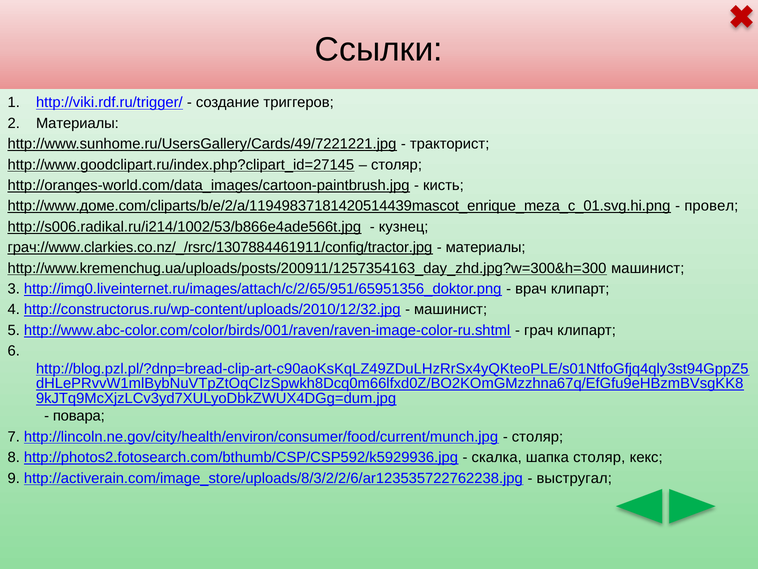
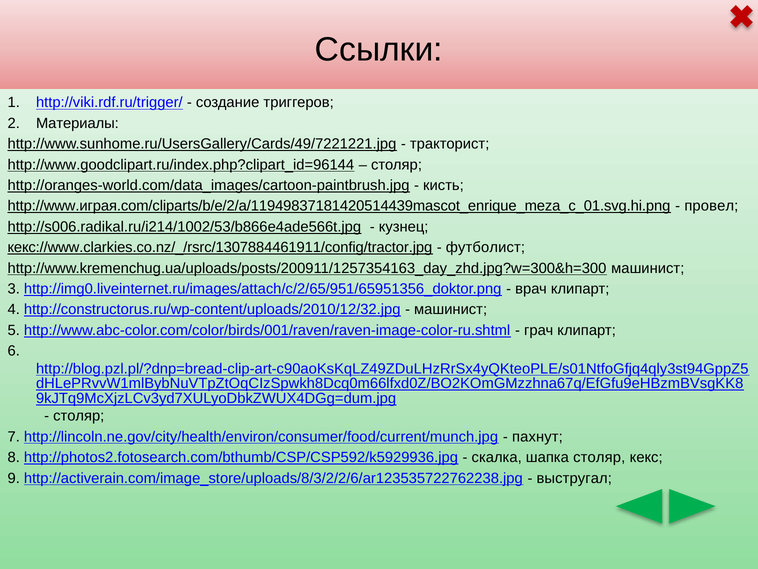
http://www.goodclipart.ru/index.php?clipart_id=27145: http://www.goodclipart.ru/index.php?clipart_id=27145 -> http://www.goodclipart.ru/index.php?clipart_id=96144
http://www.доме.com/cliparts/b/e/2/a/11949837181420514439mascot_enrique_meza_c_01.svg.hi.png: http://www.доме.com/cliparts/b/e/2/a/11949837181420514439mascot_enrique_meza_c_01.svg.hi.png -> http://www.играя.com/cliparts/b/e/2/a/11949837181420514439mascot_enrique_meza_c_01.svg.hi.png
грач://www.clarkies.co.nz/_/rsrc/1307884461911/config/tractor.jpg: грач://www.clarkies.co.nz/_/rsrc/1307884461911/config/tractor.jpg -> кекс://www.clarkies.co.nz/_/rsrc/1307884461911/config/tractor.jpg
материалы at (486, 247): материалы -> футболист
повара at (79, 416): повара -> столяр
столяр at (537, 436): столяр -> пахнут
